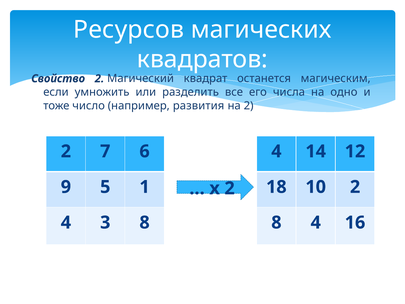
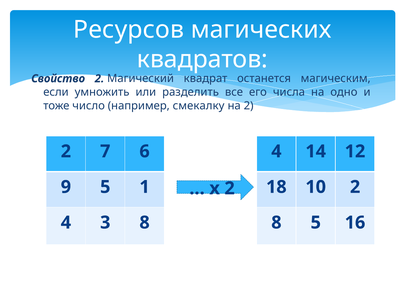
развития: развития -> смекалку
4 at (316, 222): 4 -> 5
